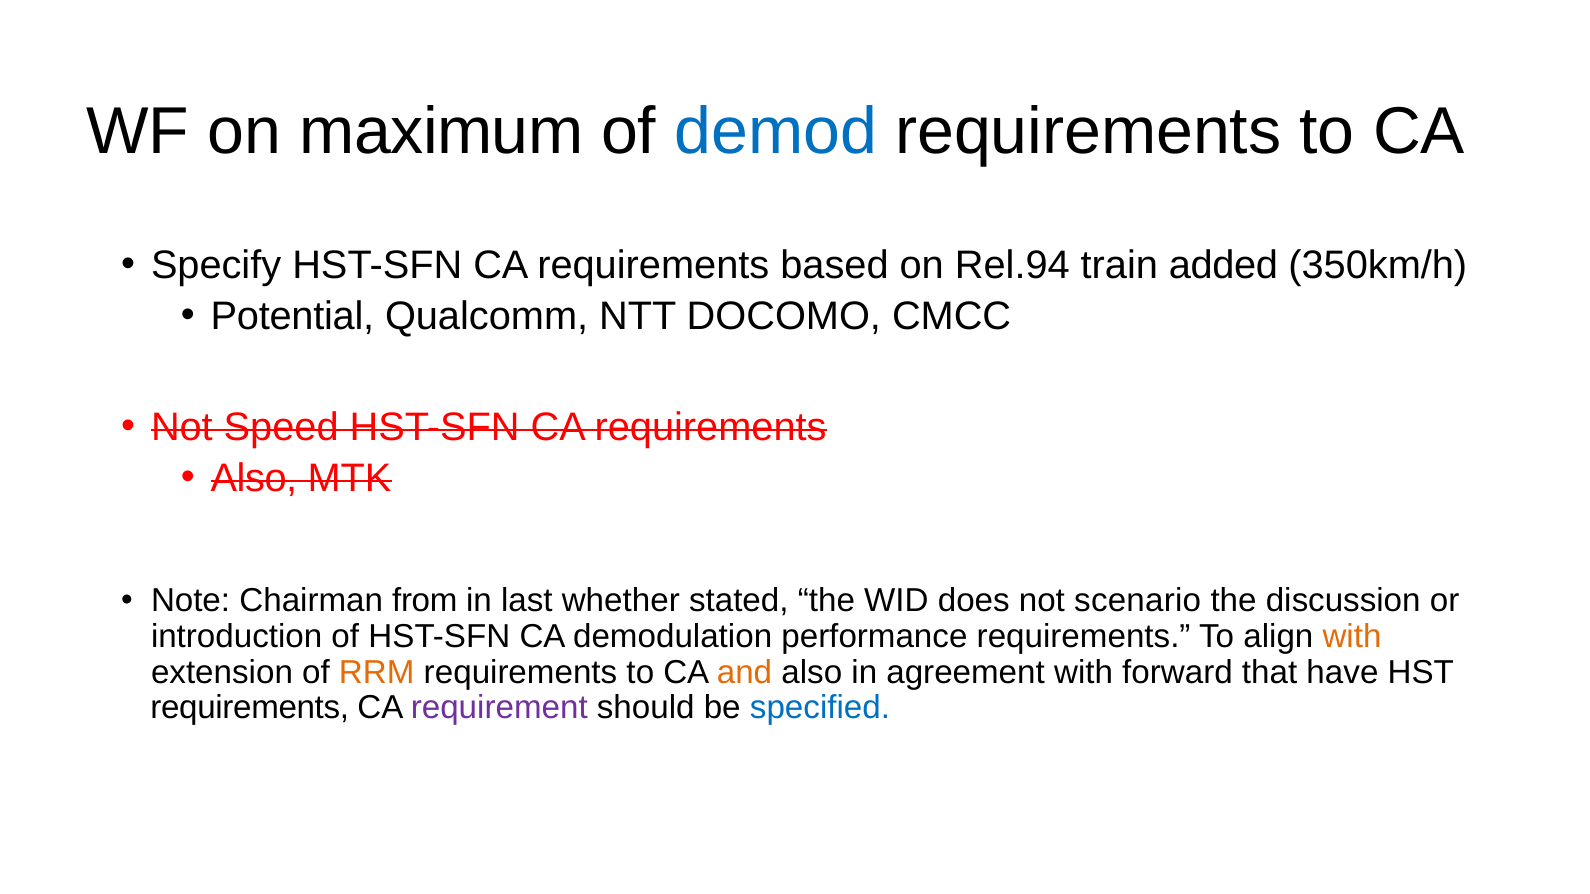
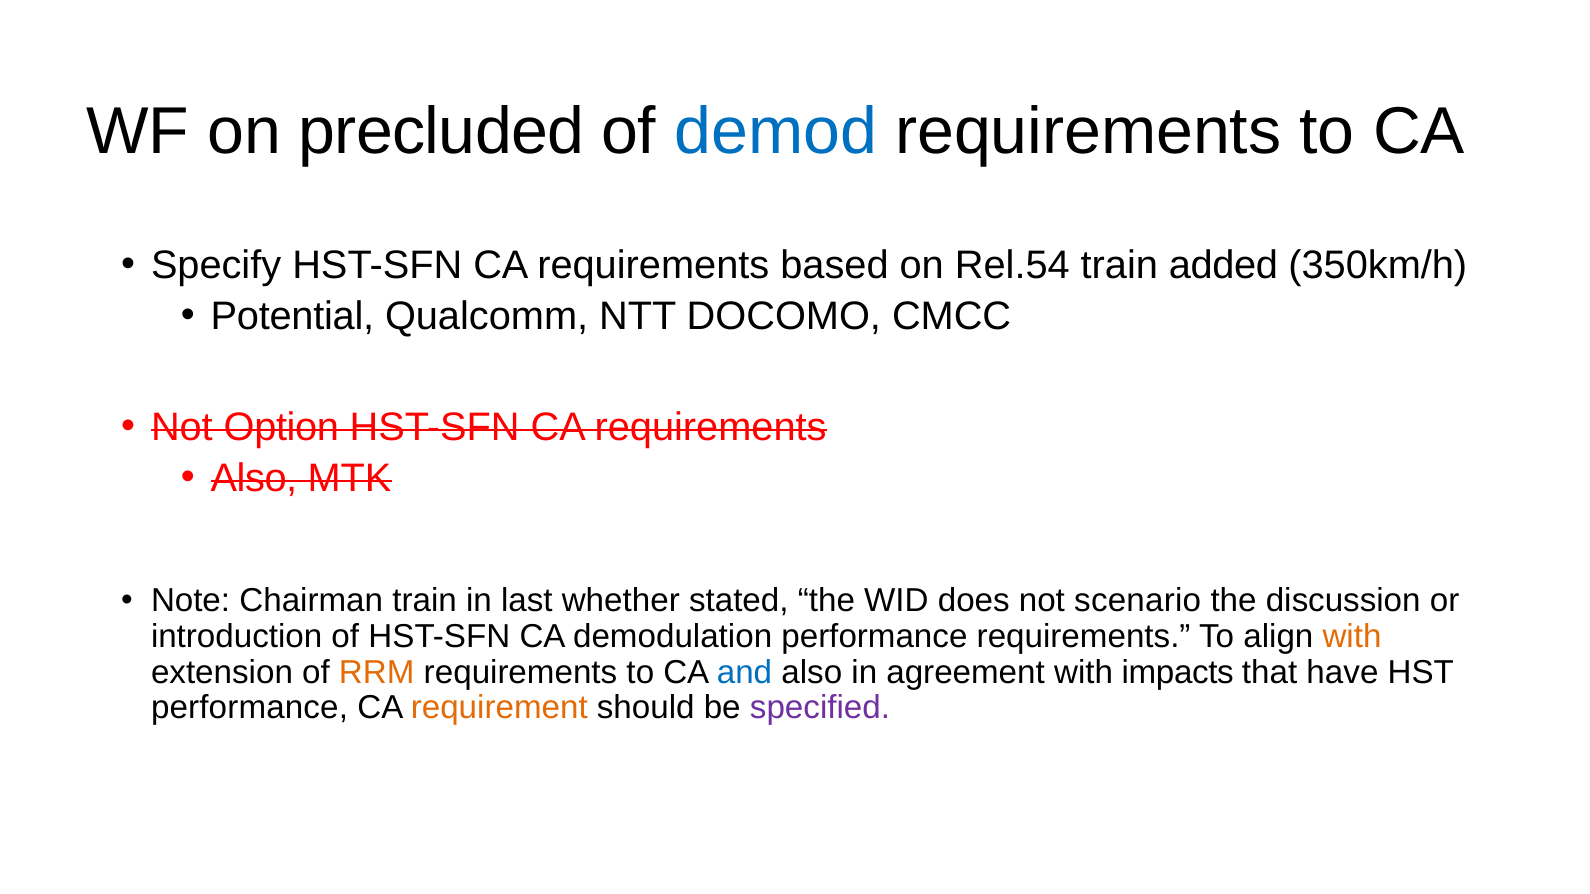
maximum: maximum -> precluded
Rel.94: Rel.94 -> Rel.54
Speed: Speed -> Option
Chairman from: from -> train
and colour: orange -> blue
forward: forward -> impacts
requirements at (250, 708): requirements -> performance
requirement colour: purple -> orange
specified colour: blue -> purple
